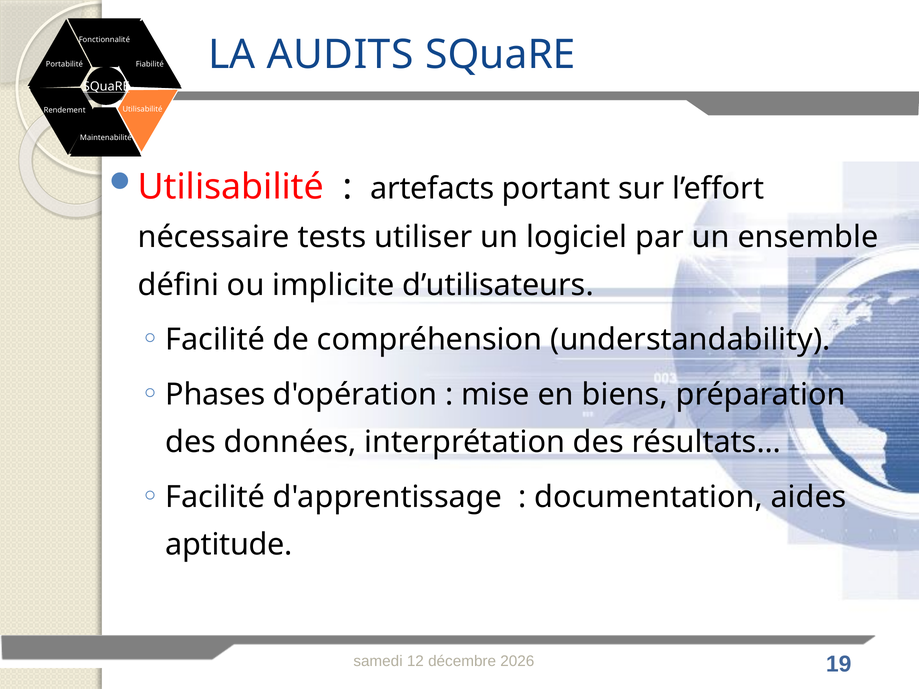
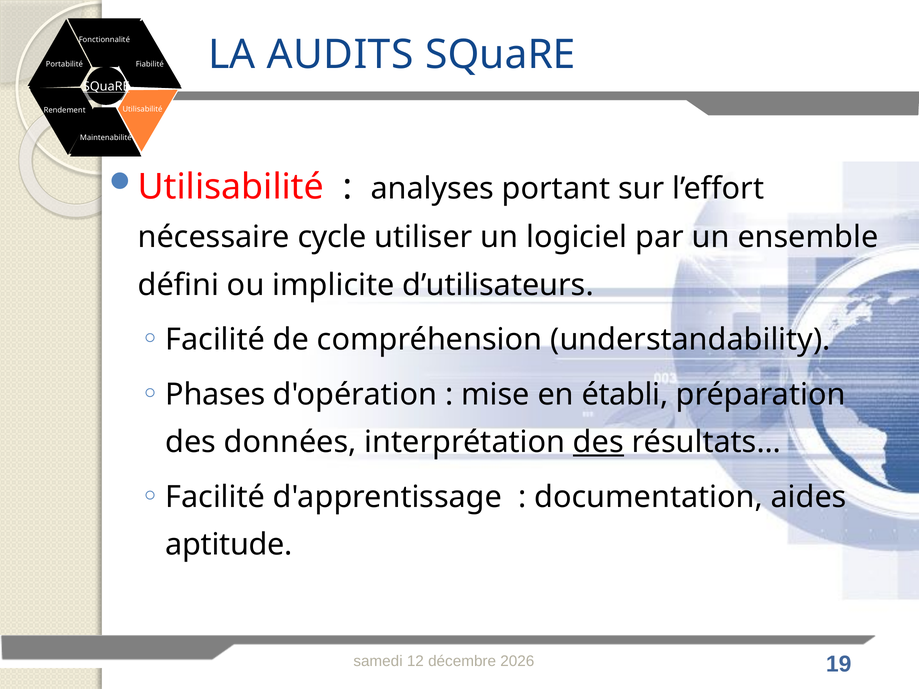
artefacts: artefacts -> analyses
tests: tests -> cycle
biens: biens -> établi
des at (598, 442) underline: none -> present
